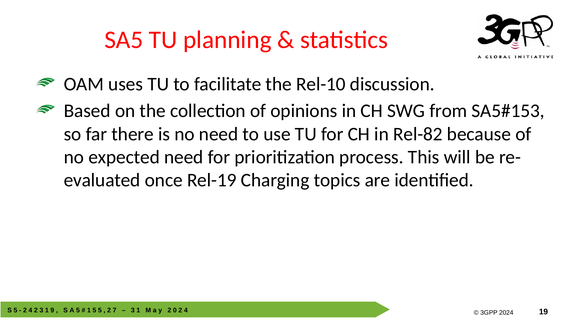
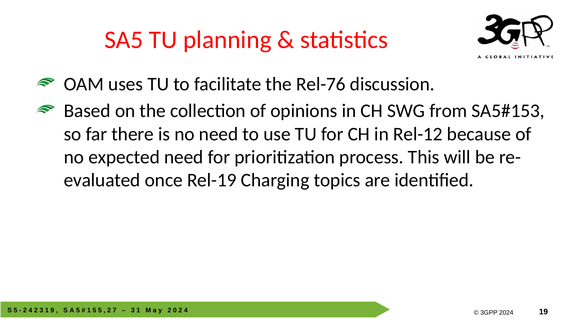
Rel-10: Rel-10 -> Rel-76
Rel-82: Rel-82 -> Rel-12
